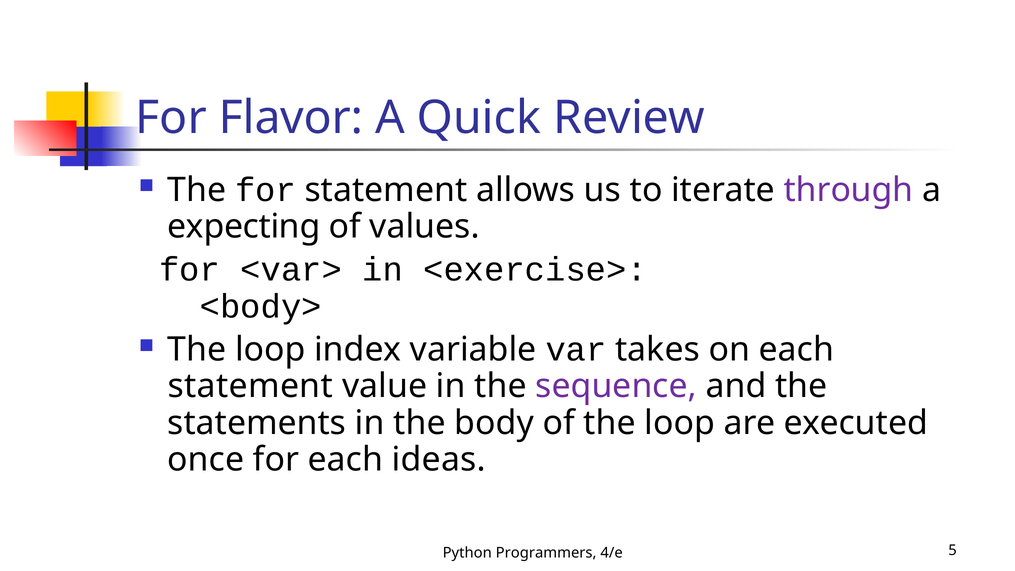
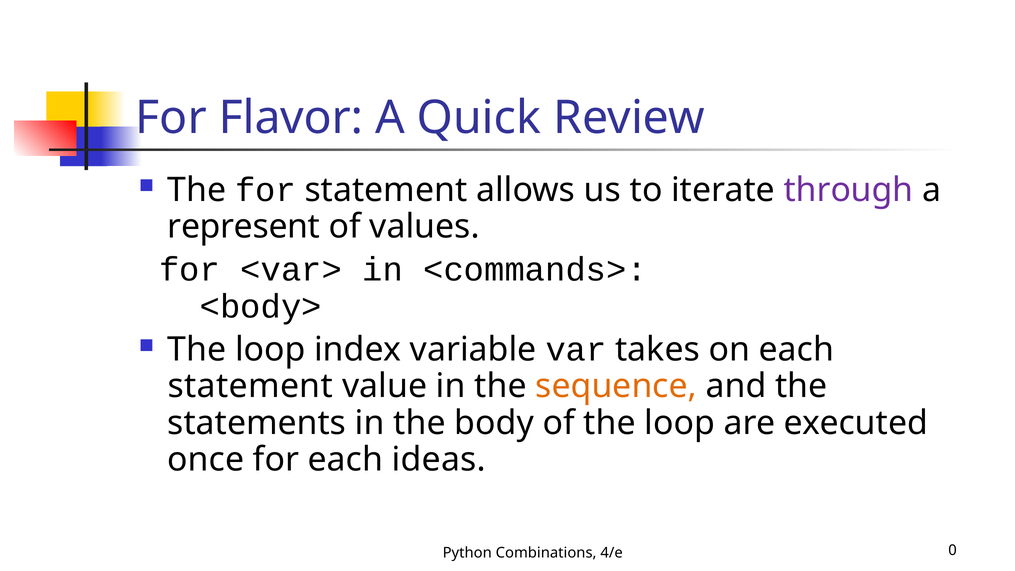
expecting: expecting -> represent
<exercise>: <exercise> -> <commands>
sequence colour: purple -> orange
Programmers: Programmers -> Combinations
5: 5 -> 0
